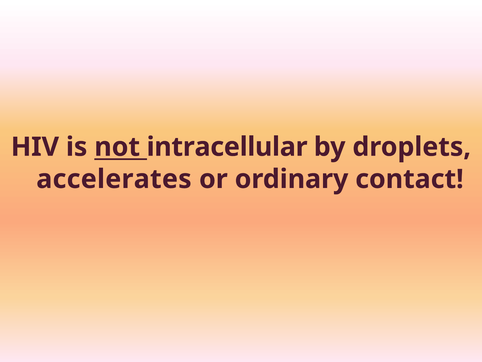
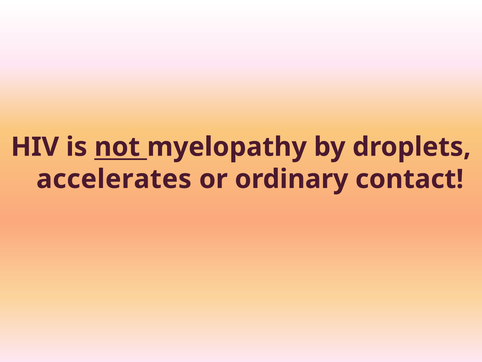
intracellular: intracellular -> myelopathy
